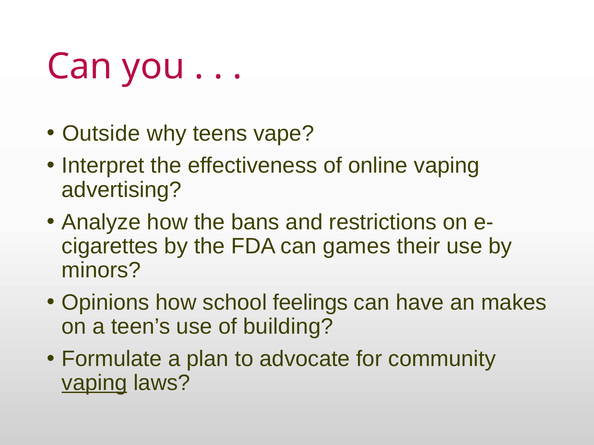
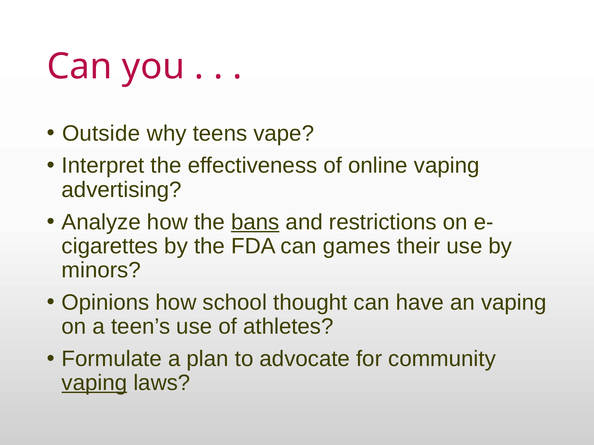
bans underline: none -> present
feelings: feelings -> thought
an makes: makes -> vaping
building: building -> athletes
